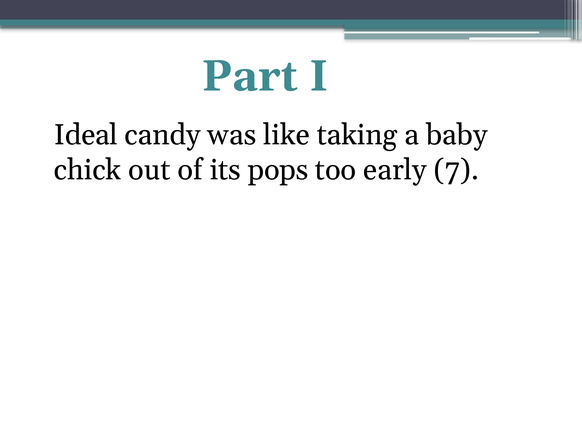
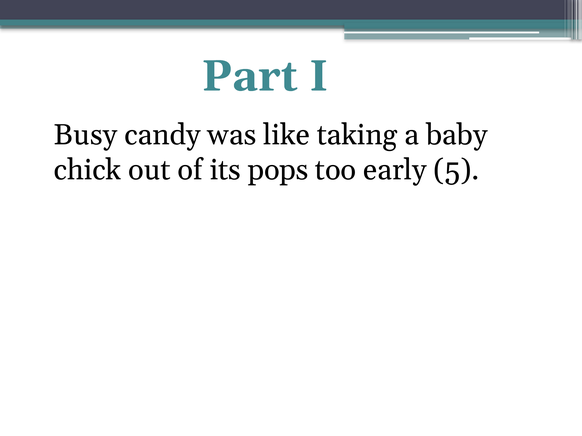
Ideal: Ideal -> Busy
7: 7 -> 5
